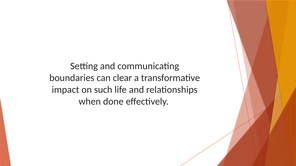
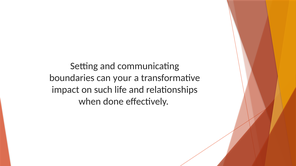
clear: clear -> your
